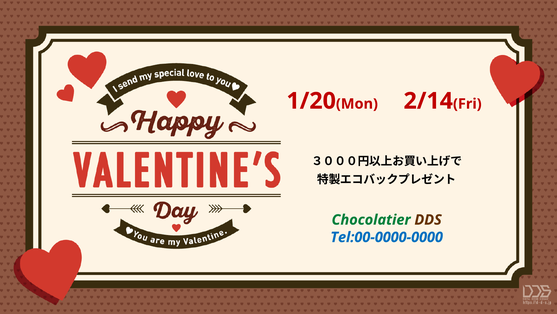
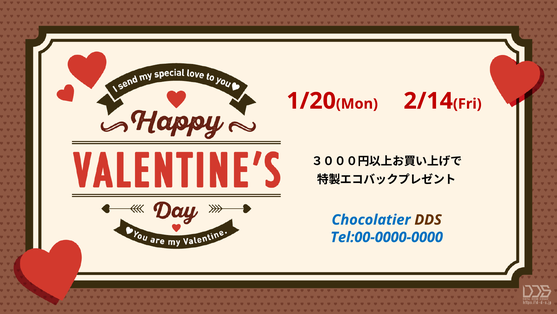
Chocolatier colour: green -> blue
